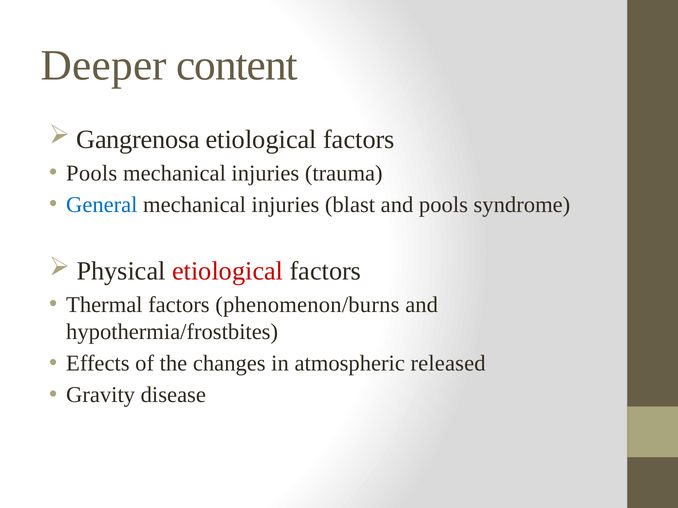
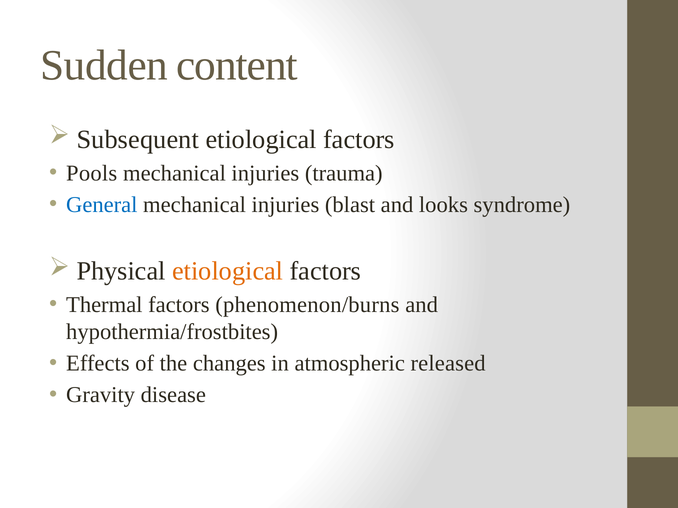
Deeper: Deeper -> Sudden
Gangrenosa: Gangrenosa -> Subsequent
and pools: pools -> looks
etiological at (228, 271) colour: red -> orange
